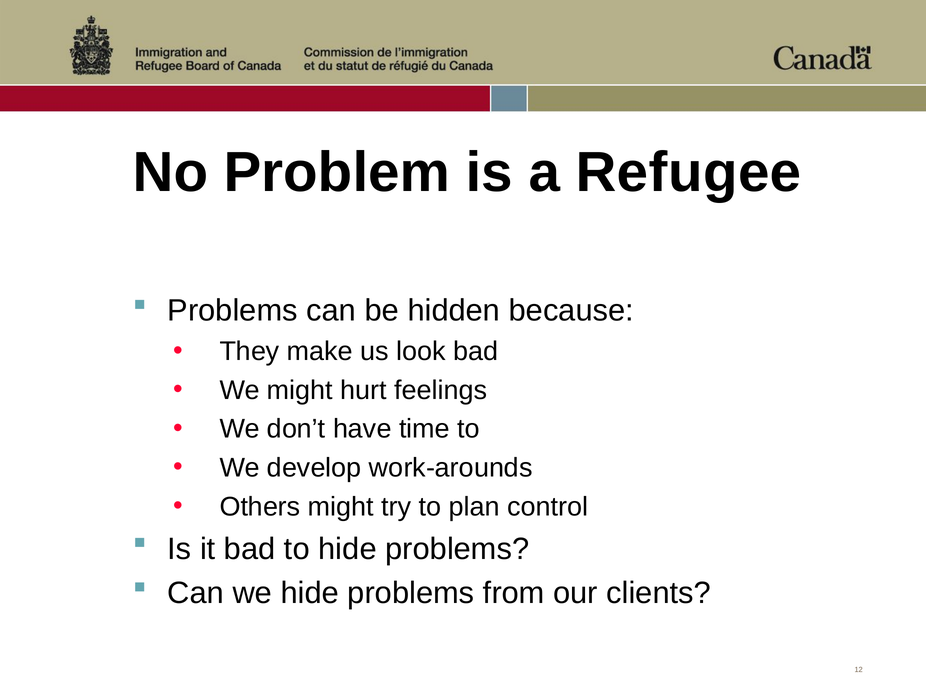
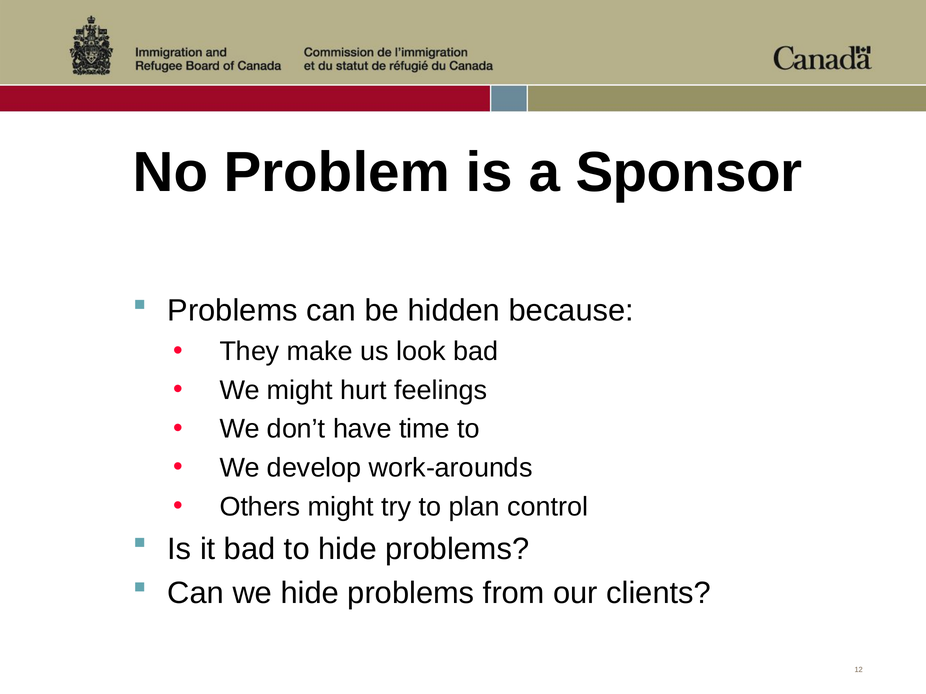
Refugee: Refugee -> Sponsor
